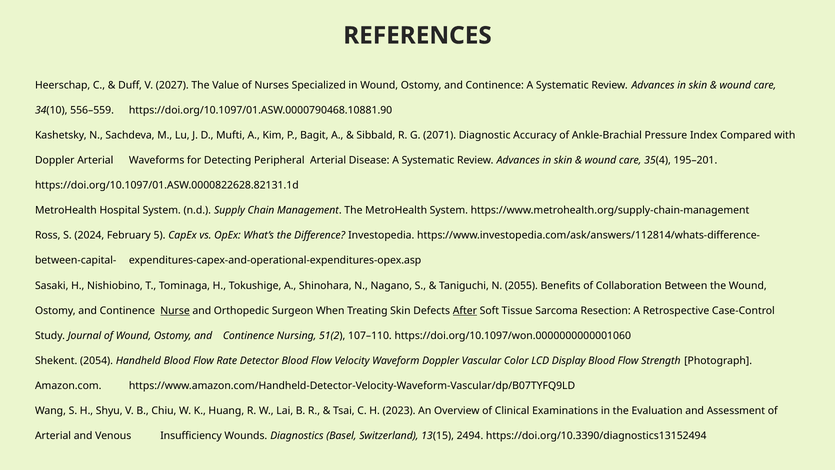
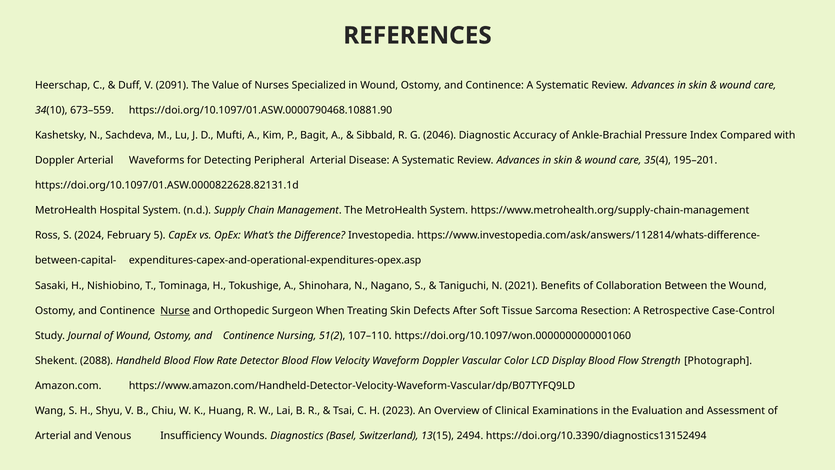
2027: 2027 -> 2091
556–559: 556–559 -> 673–559
2071: 2071 -> 2046
2055: 2055 -> 2021
After underline: present -> none
2054: 2054 -> 2088
